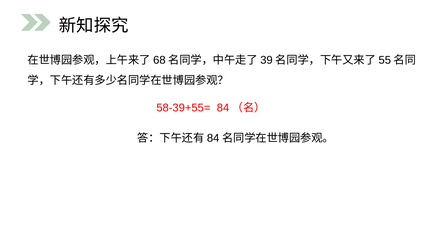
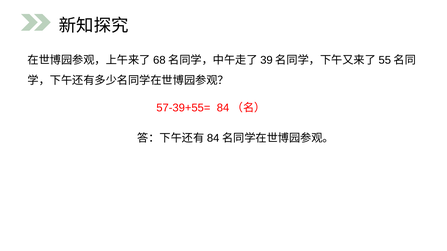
58-39+55=: 58-39+55= -> 57-39+55=
